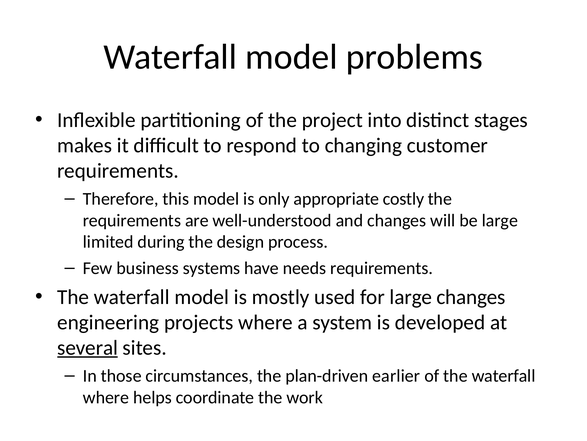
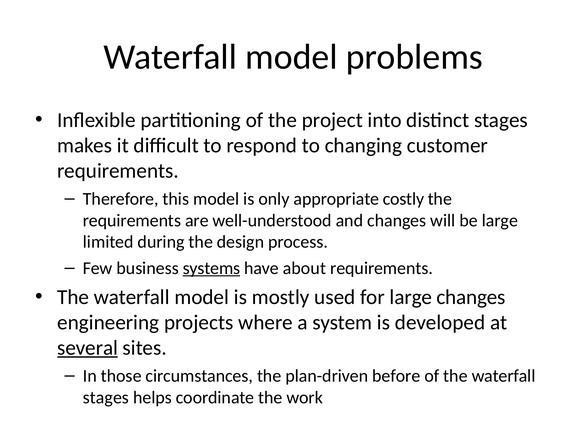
systems underline: none -> present
needs: needs -> about
earlier: earlier -> before
where at (106, 397): where -> stages
